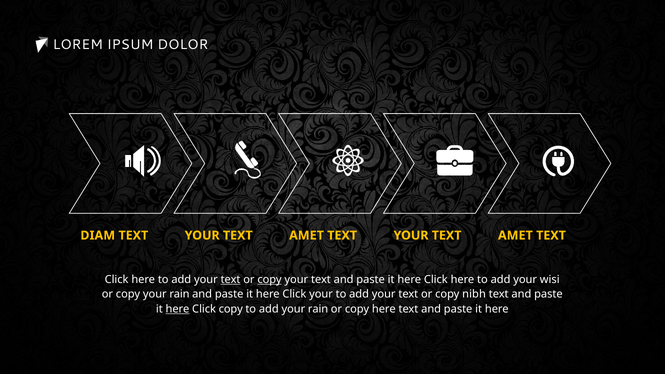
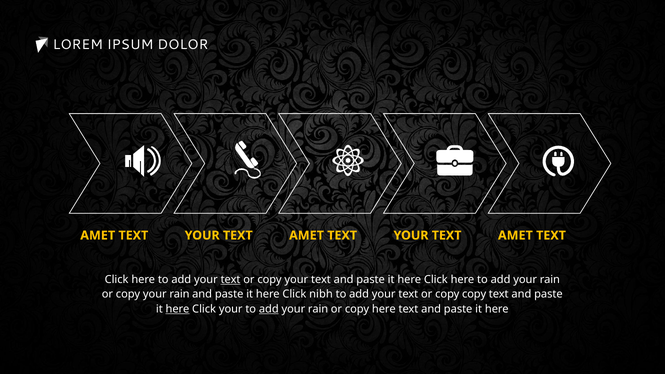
DIAM at (98, 235): DIAM -> AMET
copy at (270, 280) underline: present -> none
wisi at (550, 280): wisi -> rain
Click your: your -> nibh
copy nibh: nibh -> copy
Click copy: copy -> your
add at (269, 309) underline: none -> present
